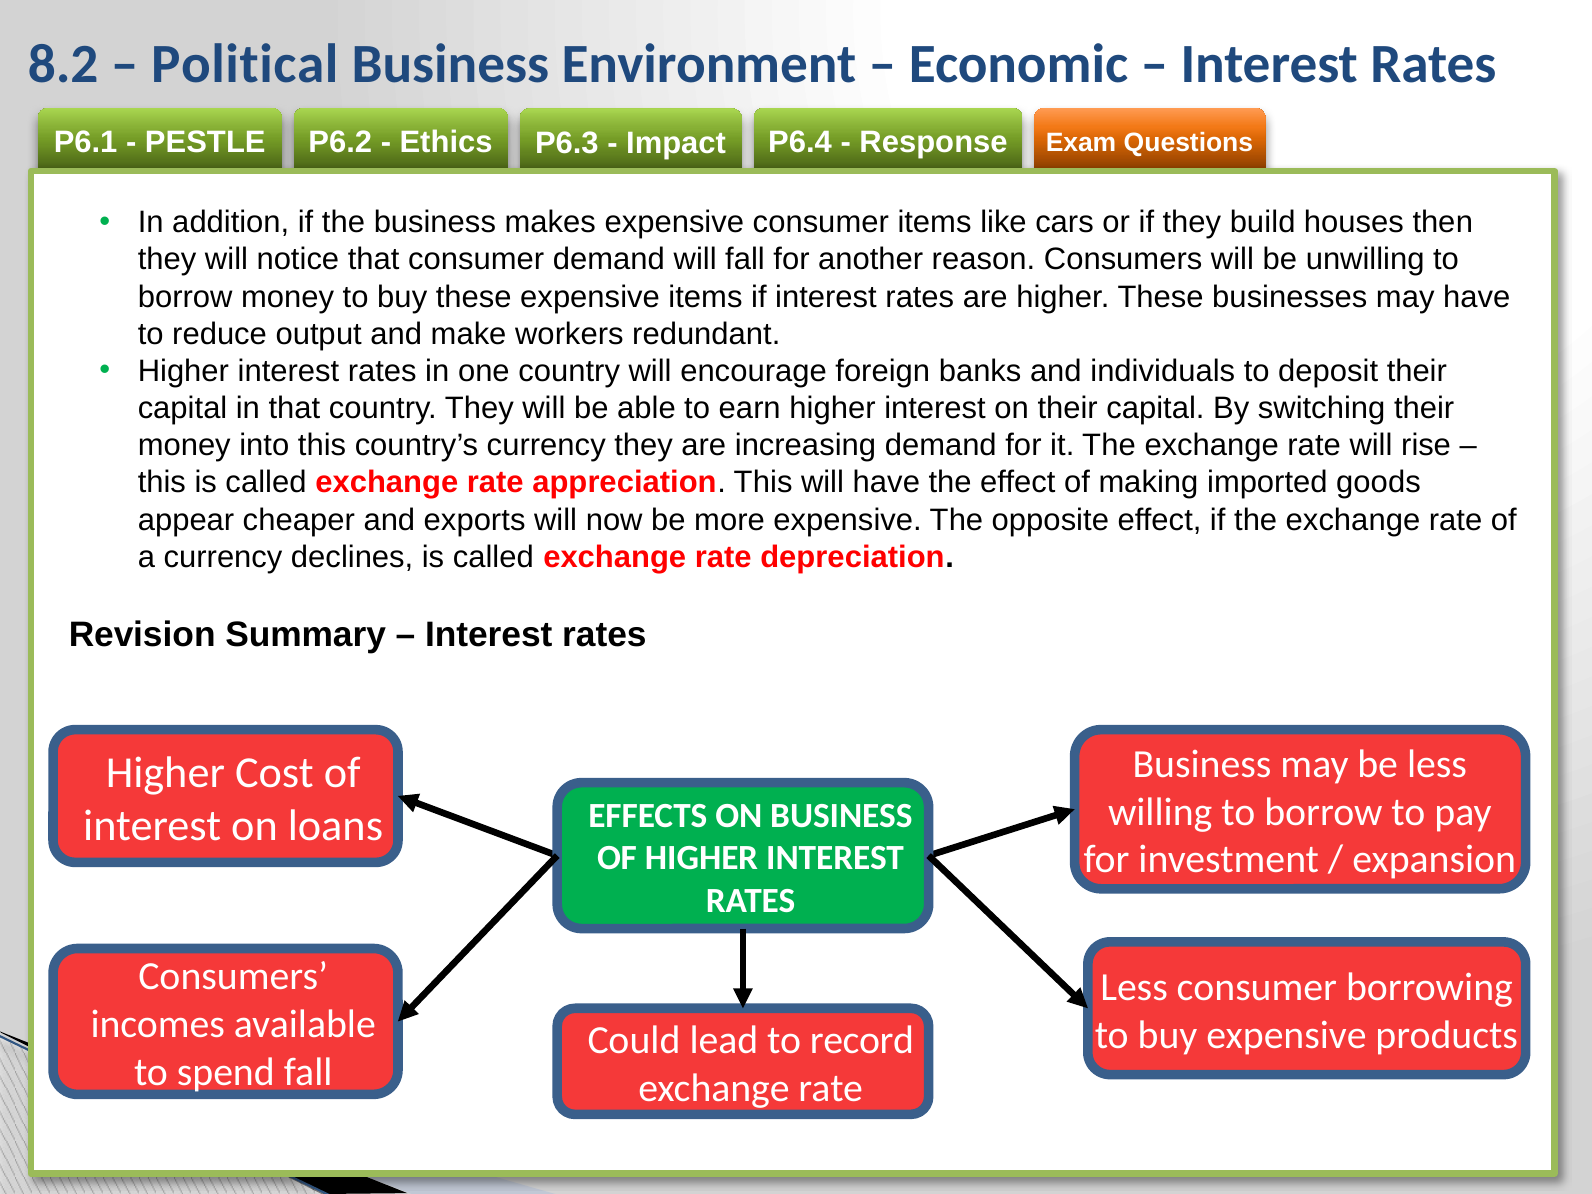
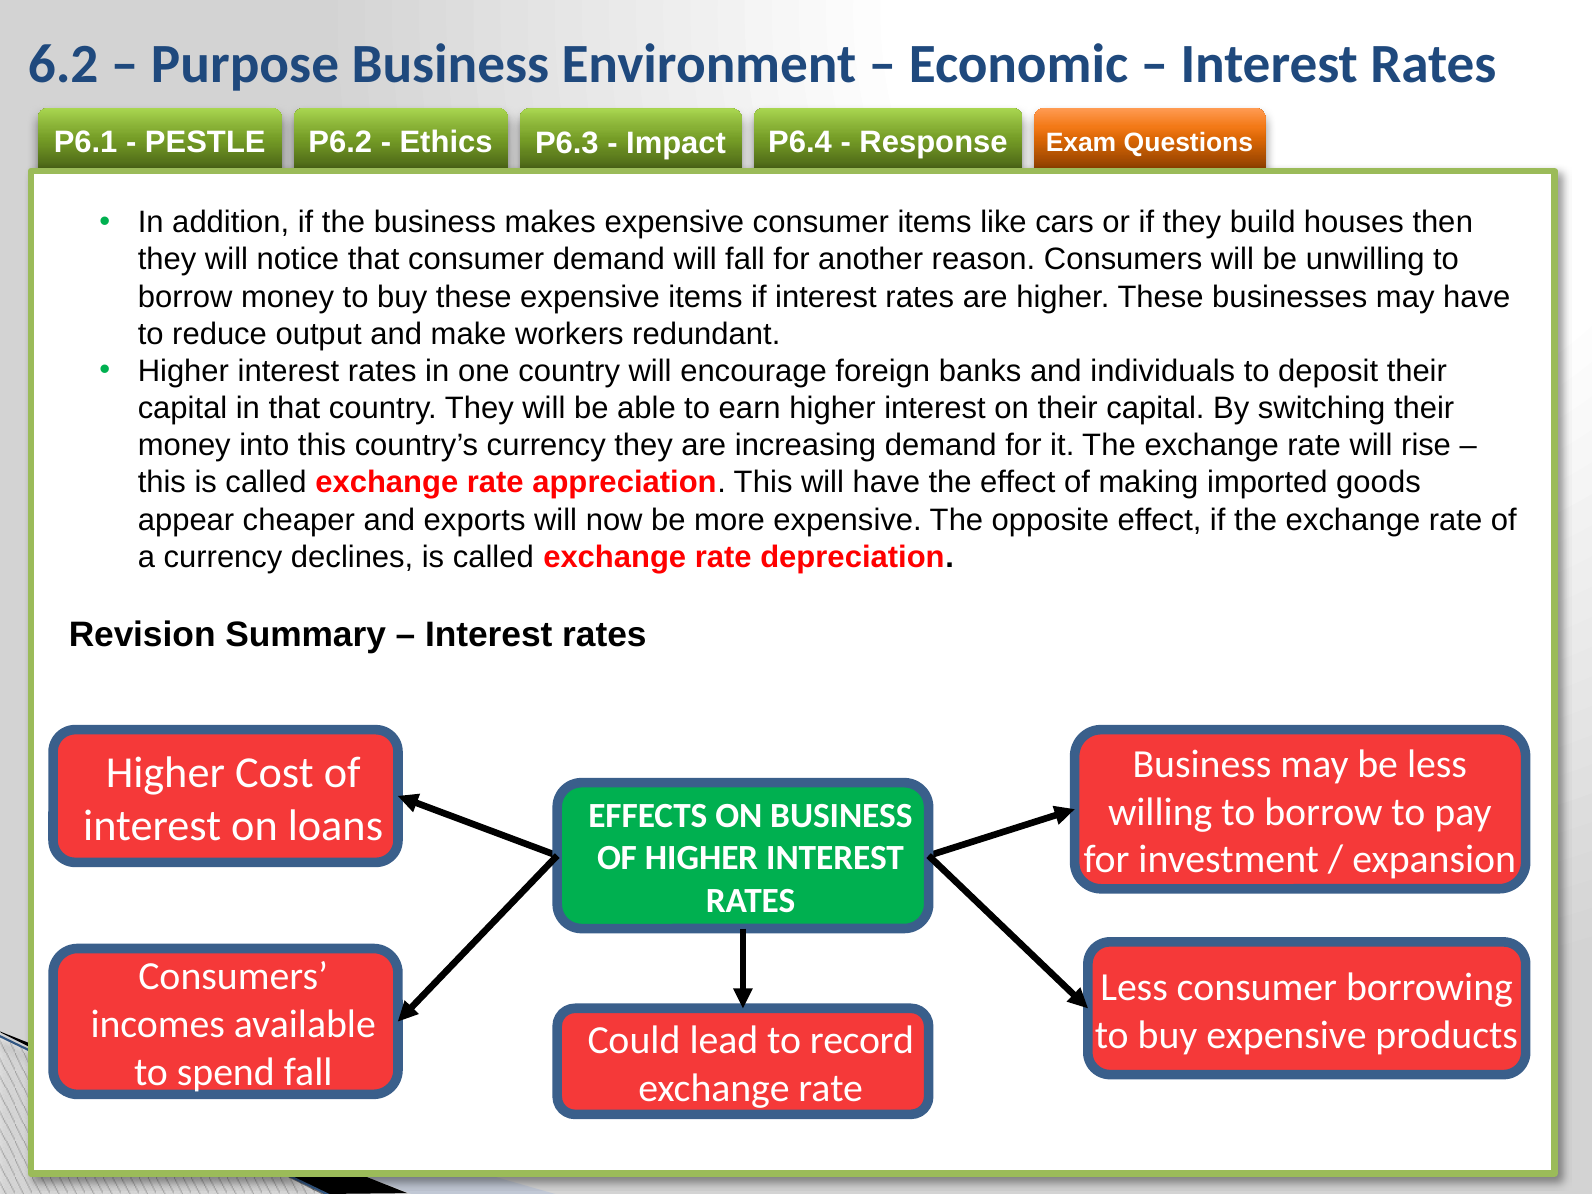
8.2: 8.2 -> 6.2
Political: Political -> Purpose
